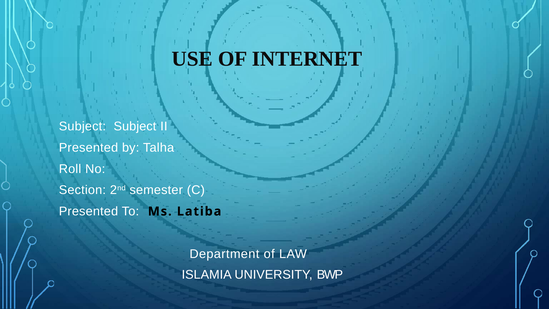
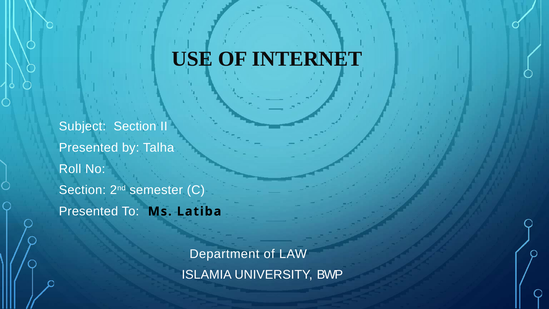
Subject Subject: Subject -> Section
